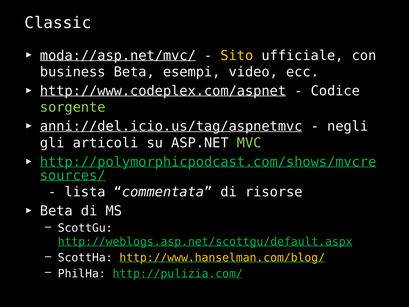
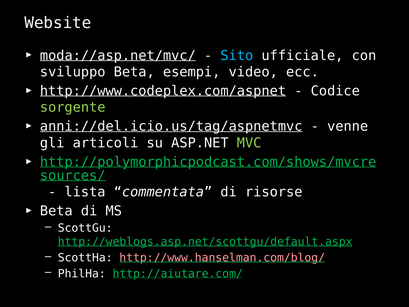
Classic: Classic -> Website
Sito colour: yellow -> light blue
business: business -> sviluppo
negli: negli -> venne
http://www.hanselman.com/blog/ colour: yellow -> pink
http://pulizia.com/: http://pulizia.com/ -> http://aiutare.com/
